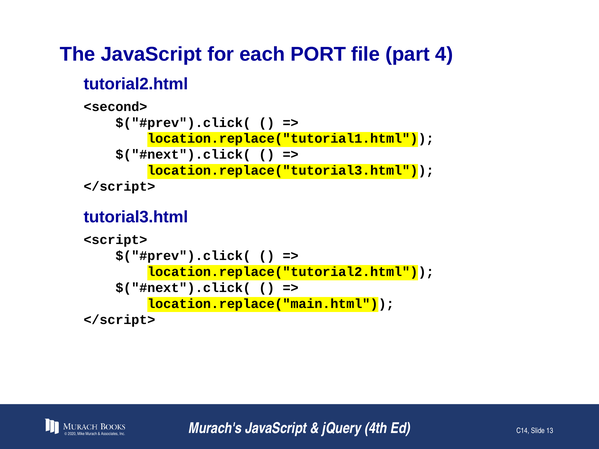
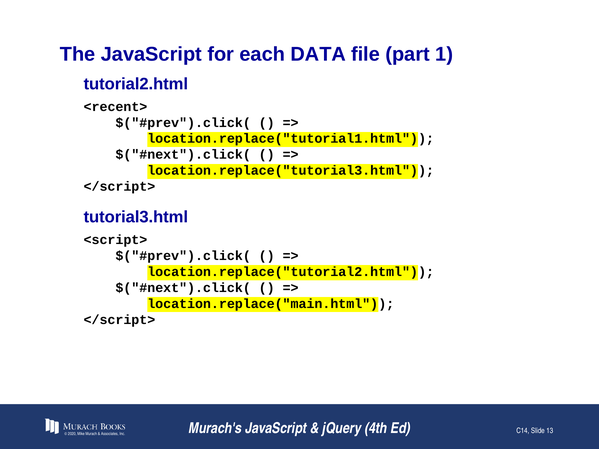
PORT: PORT -> DATA
4: 4 -> 1
<second>: <second> -> <recent>
